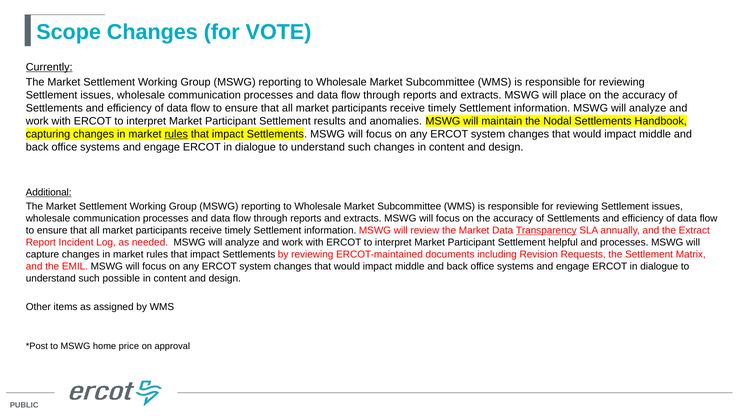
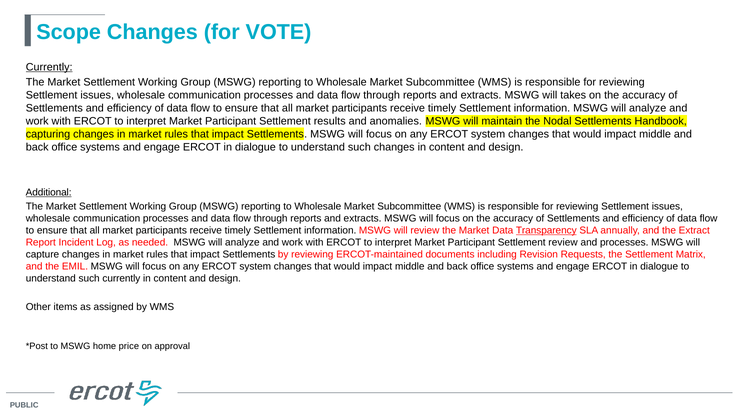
place: place -> takes
rules at (176, 134) underline: present -> none
Settlement helpful: helpful -> review
such possible: possible -> currently
